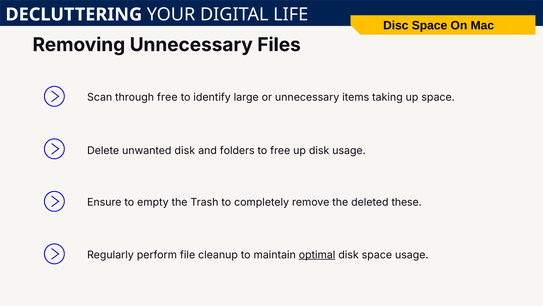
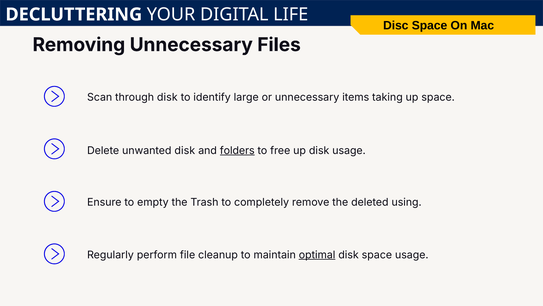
through free: free -> disk
folders underline: none -> present
these: these -> using
